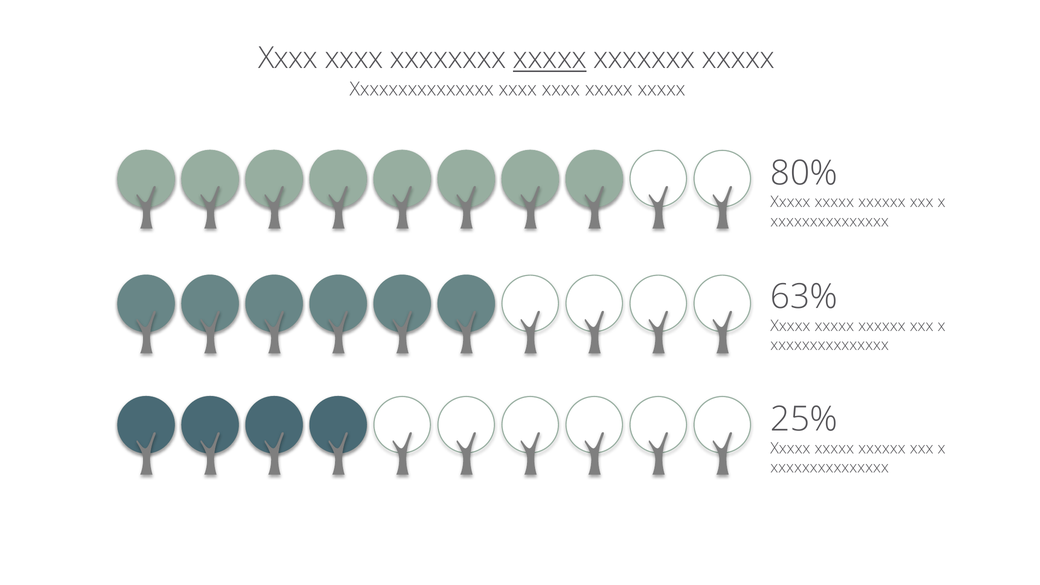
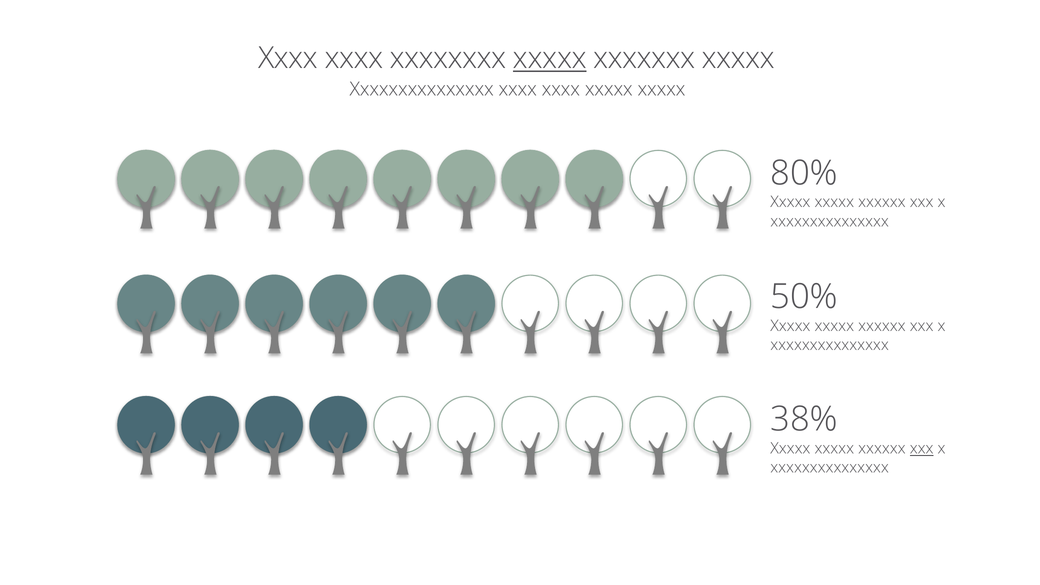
63%: 63% -> 50%
25%: 25% -> 38%
xxx at (922, 449) underline: none -> present
